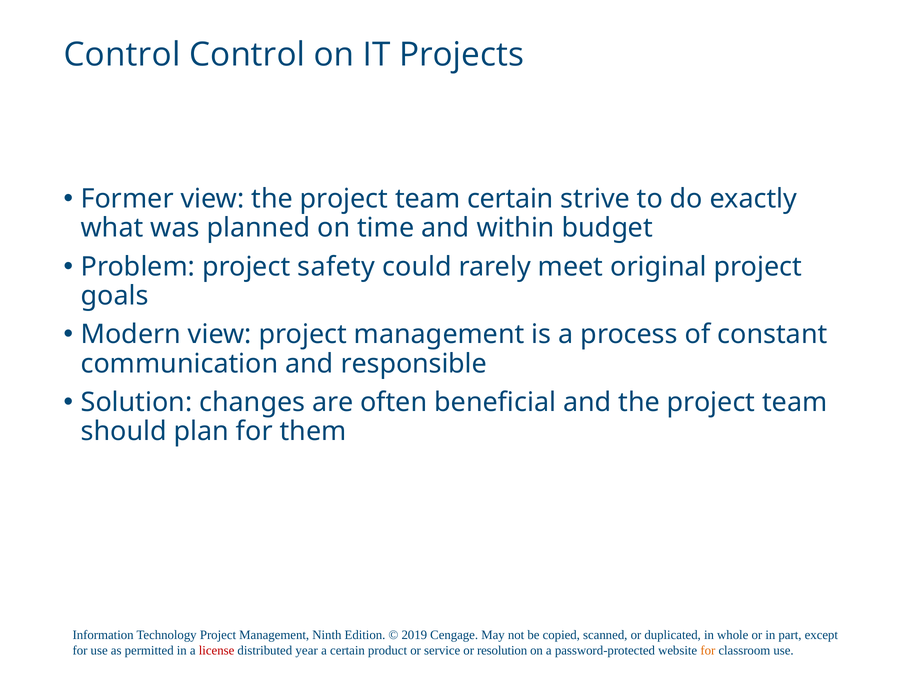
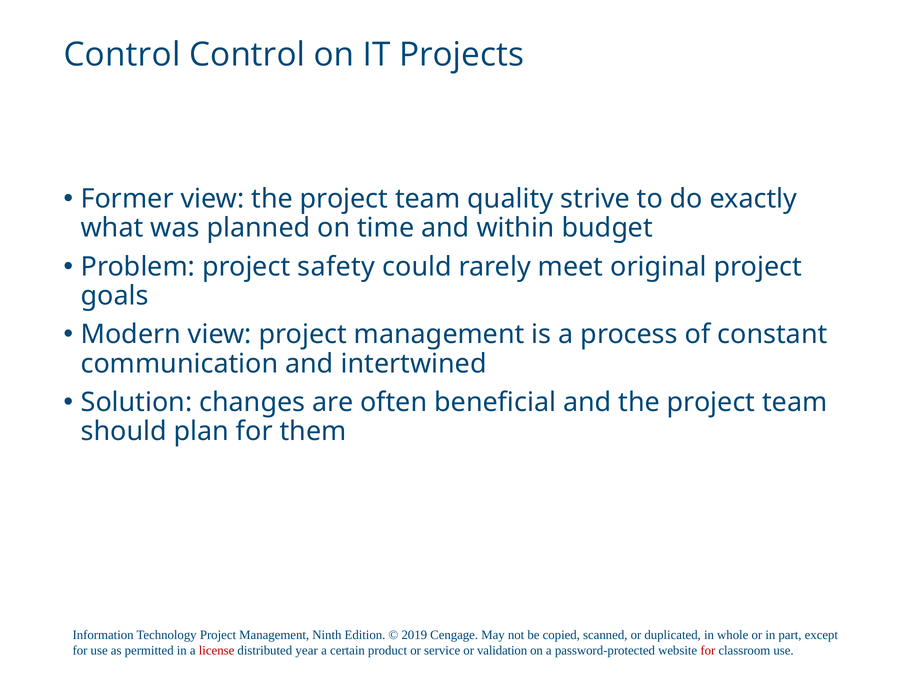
team certain: certain -> quality
responsible: responsible -> intertwined
resolution: resolution -> validation
for at (708, 651) colour: orange -> red
